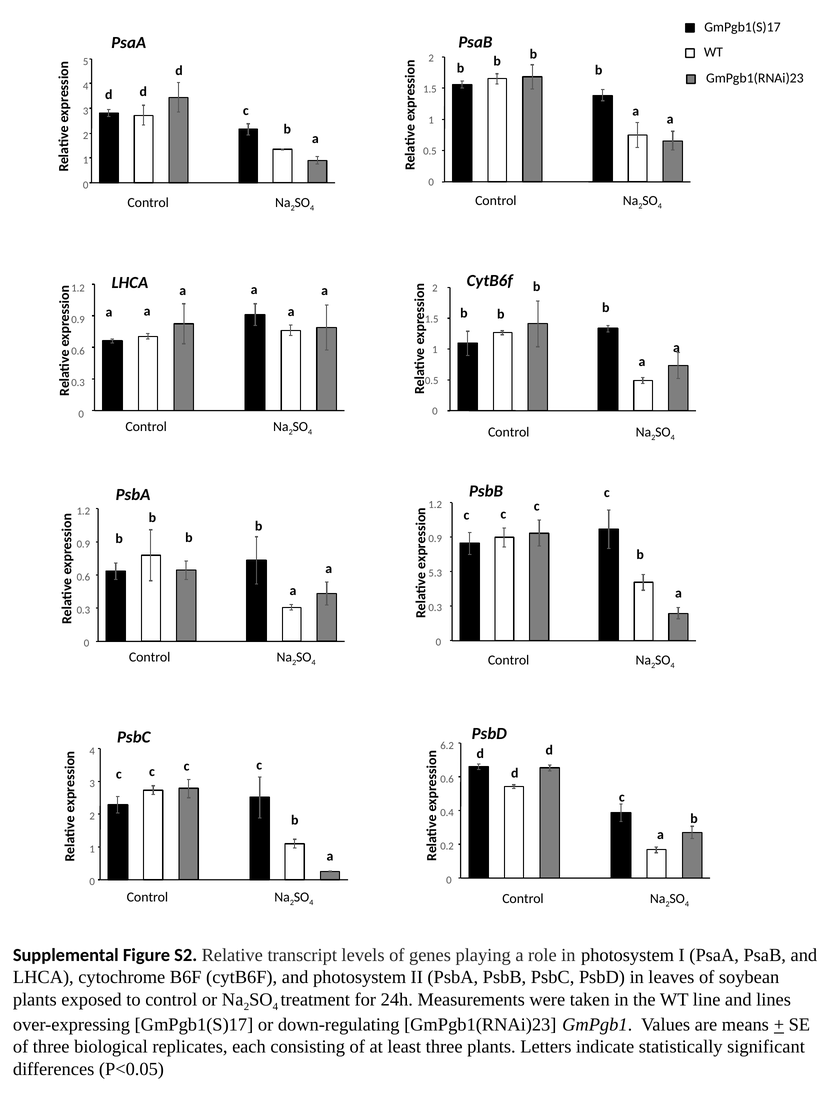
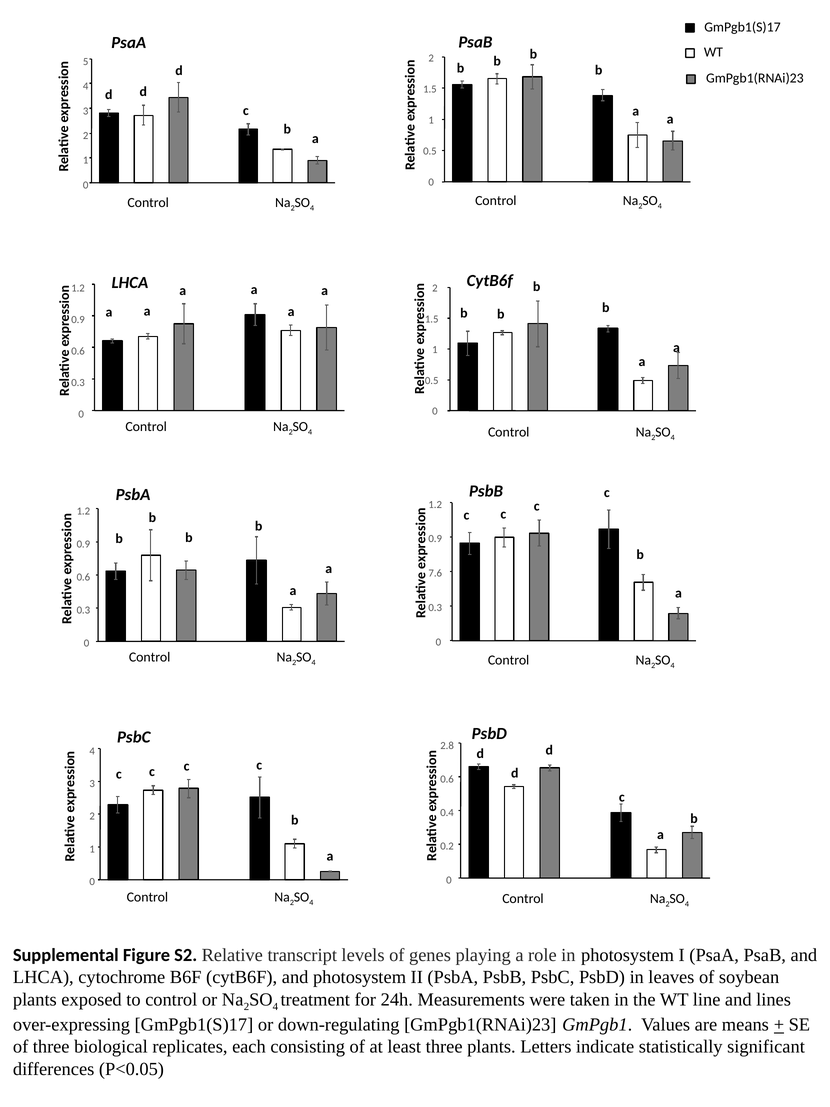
5.3: 5.3 -> 7.6
6.2: 6.2 -> 2.8
